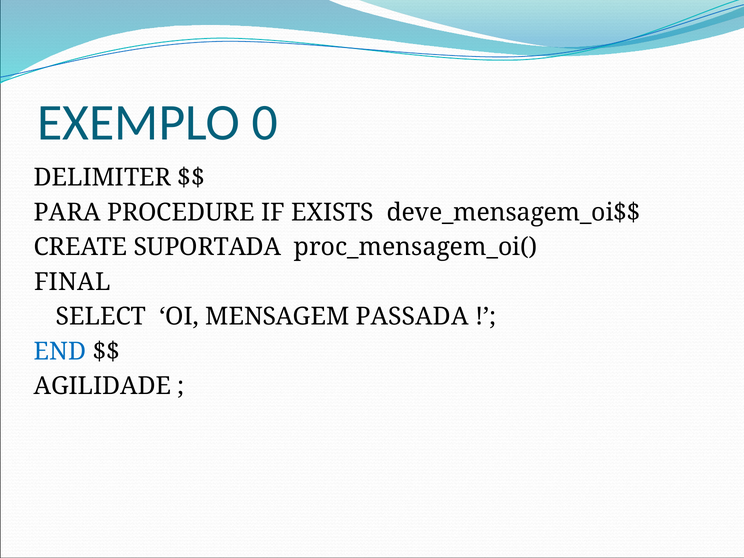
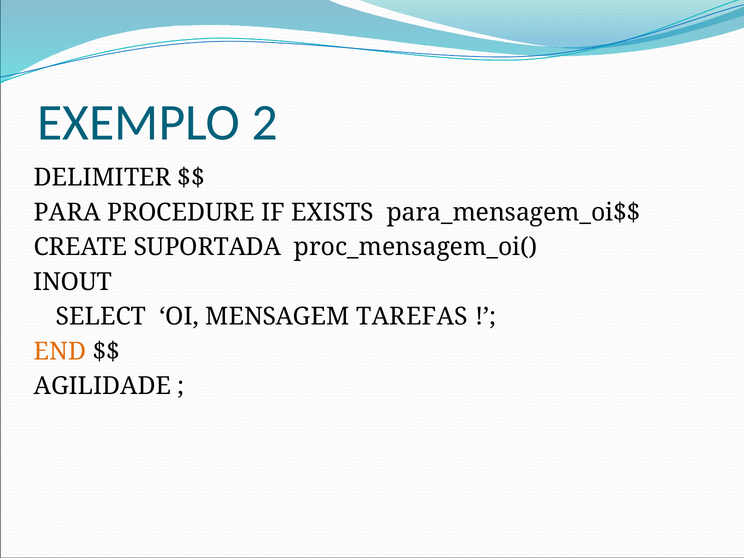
0: 0 -> 2
deve_mensagem_oi$$: deve_mensagem_oi$$ -> para_mensagem_oi$$
FINAL: FINAL -> INOUT
PASSADA: PASSADA -> TAREFAS
END colour: blue -> orange
